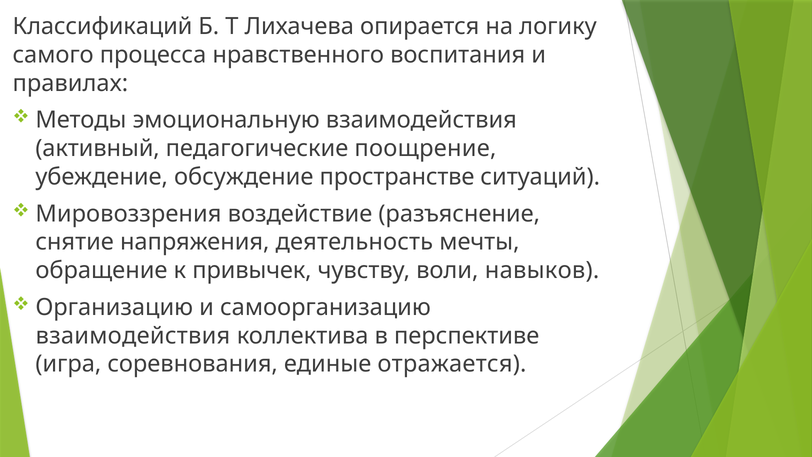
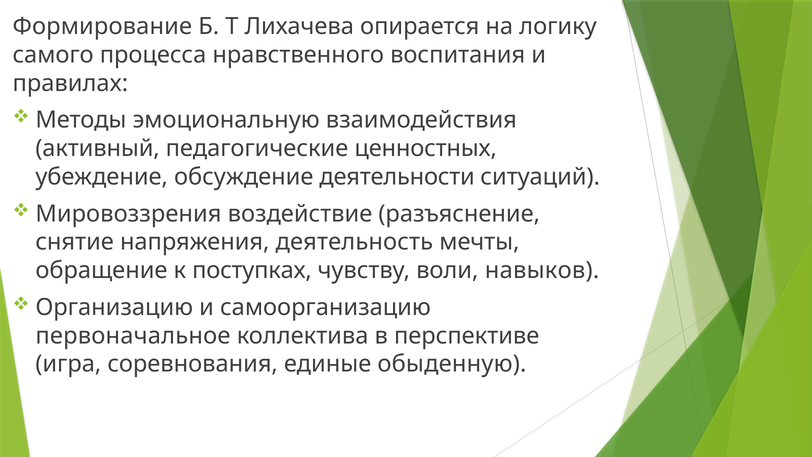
Классификаций: Классификаций -> Формирование
поощрение: поощрение -> ценностных
пространстве: пространстве -> деятельности
привычек: привычек -> поступках
взаимодействия at (133, 335): взаимодействия -> первоначальное
отражается: отражается -> обыденную
